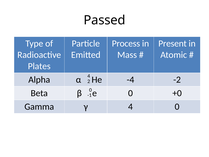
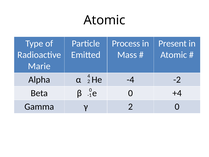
Passed at (105, 20): Passed -> Atomic
Plates: Plates -> Marie
+0: +0 -> +4
γ 4: 4 -> 2
